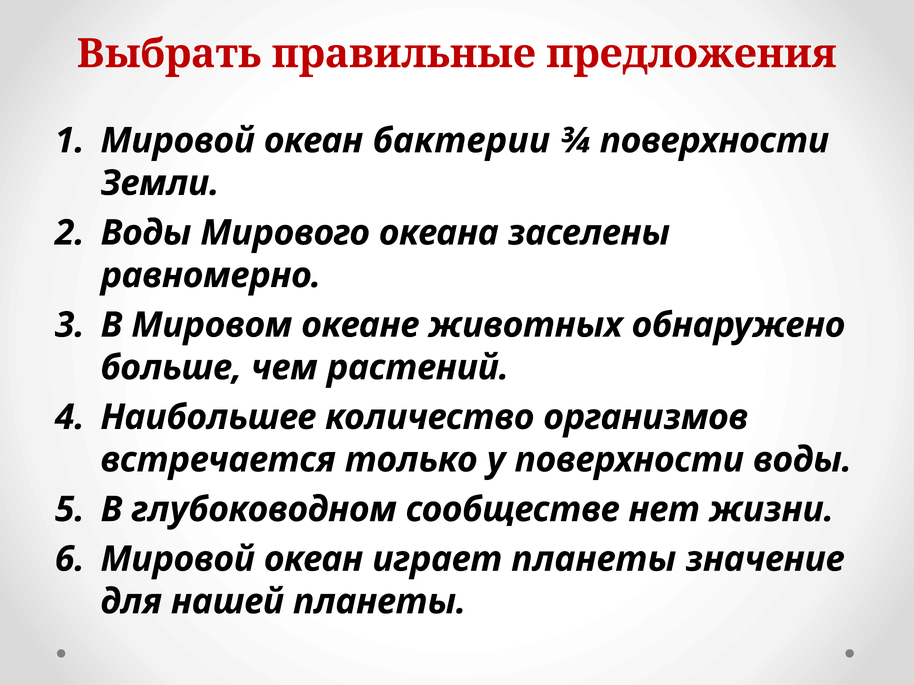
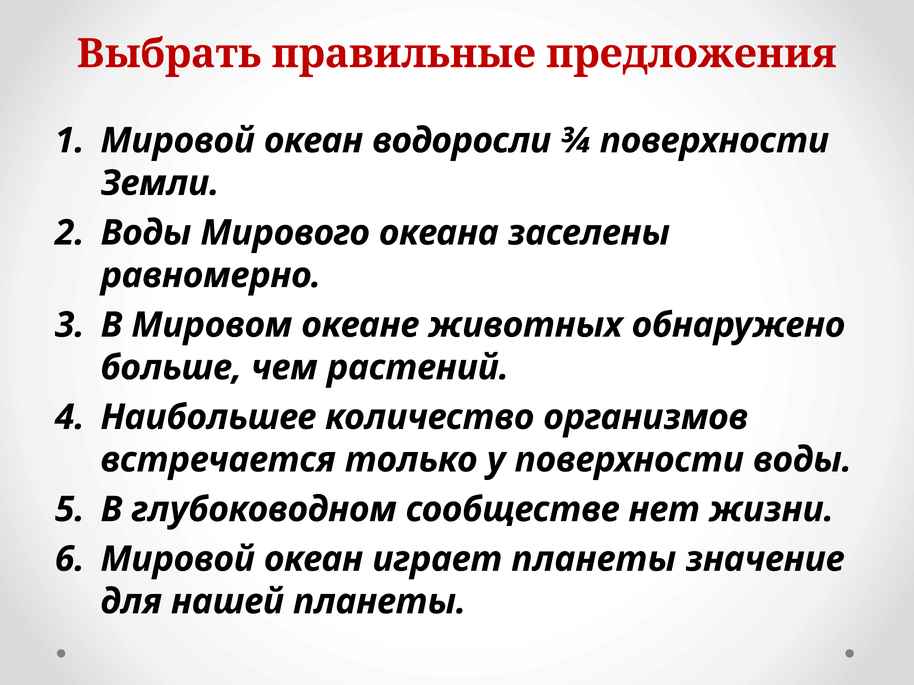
бактерии: бактерии -> водоросли
